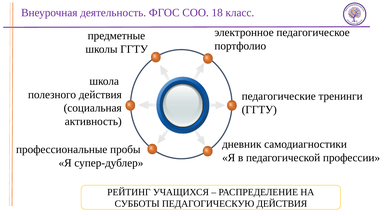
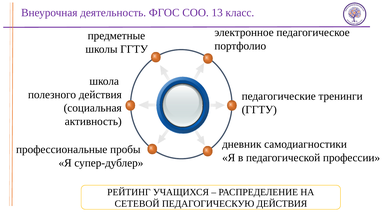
18: 18 -> 13
СУББОТЫ: СУББОТЫ -> СЕТЕВОЙ
